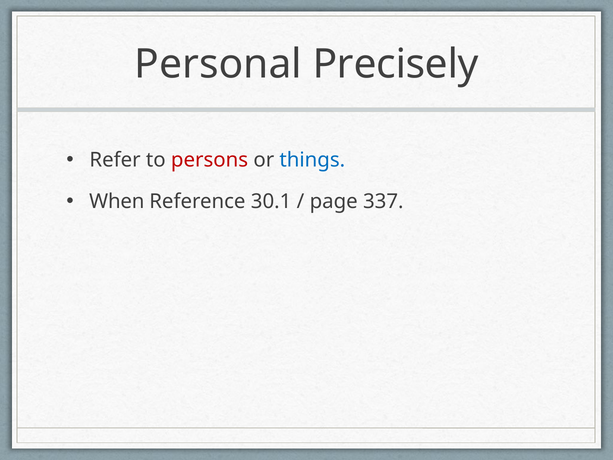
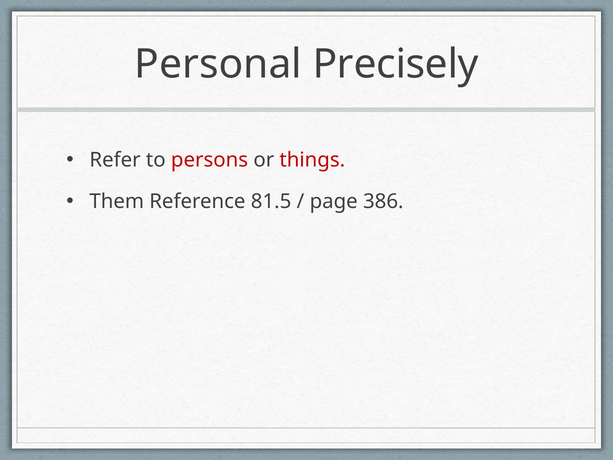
things colour: blue -> red
When: When -> Them
30.1: 30.1 -> 81.5
337: 337 -> 386
